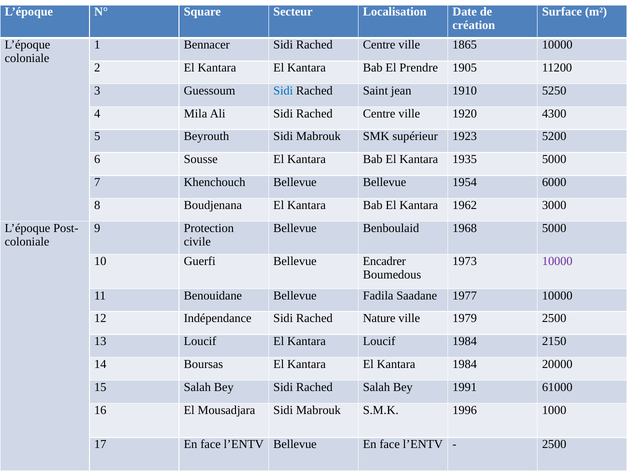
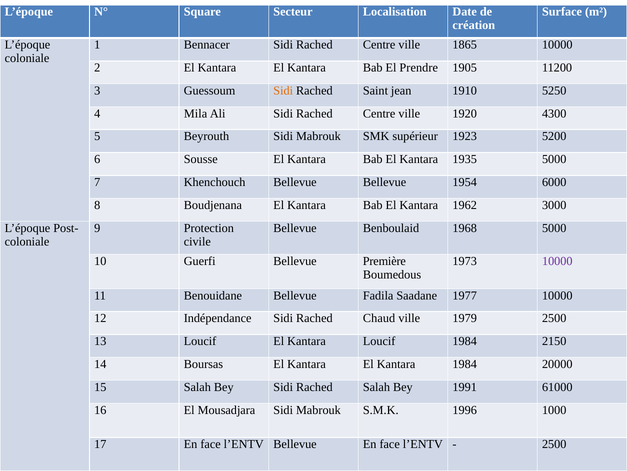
Sidi at (283, 91) colour: blue -> orange
Encadrer: Encadrer -> Première
Nature: Nature -> Chaud
